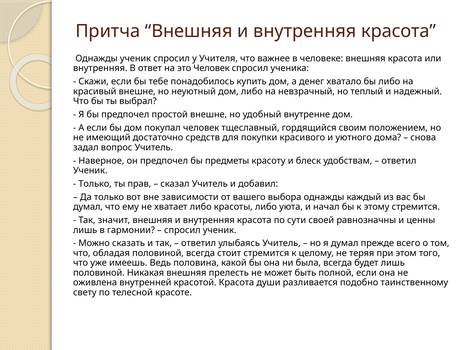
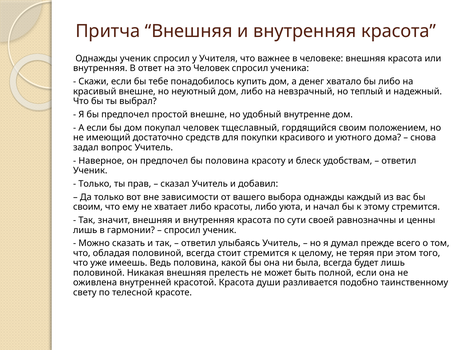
бы предметы: предметы -> половина
думал at (88, 207): думал -> своим
